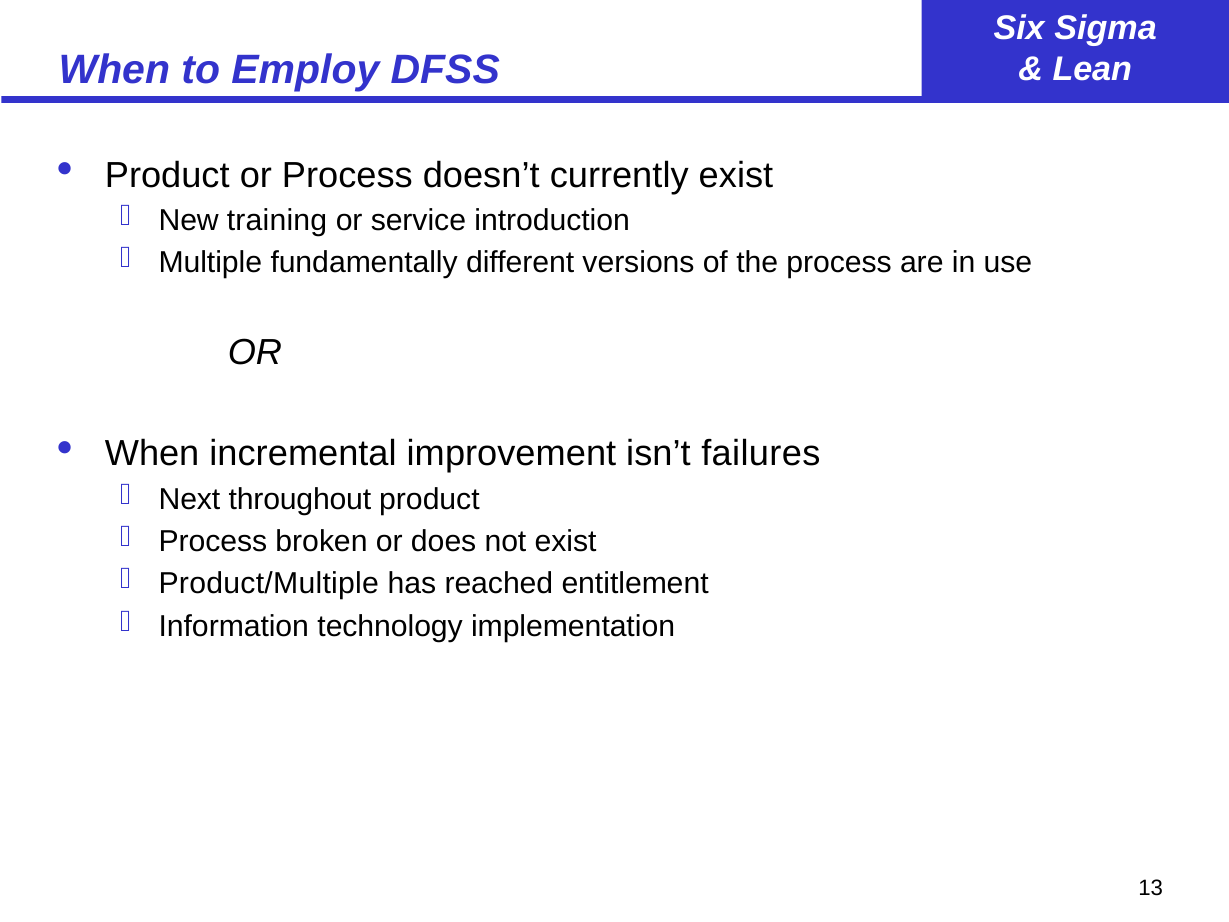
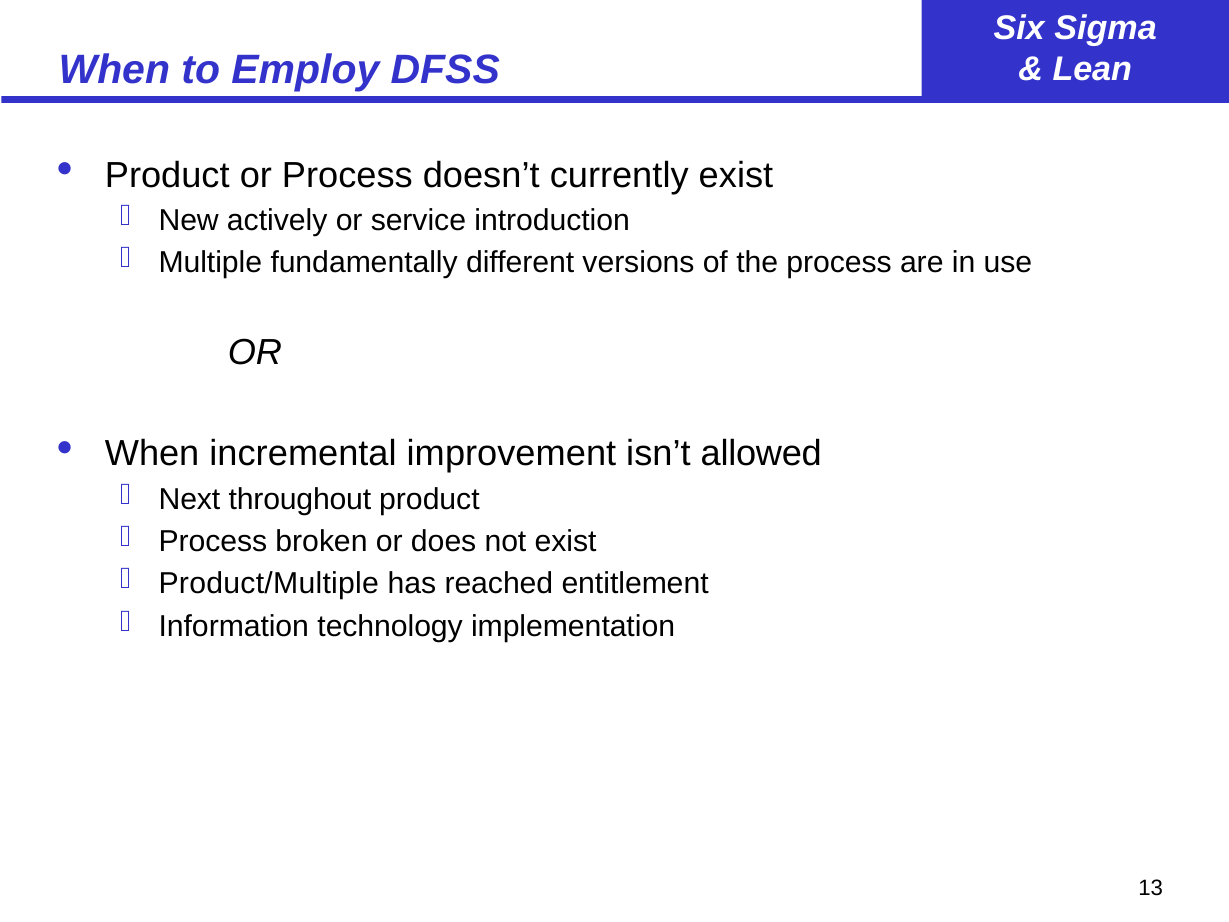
training: training -> actively
failures: failures -> allowed
